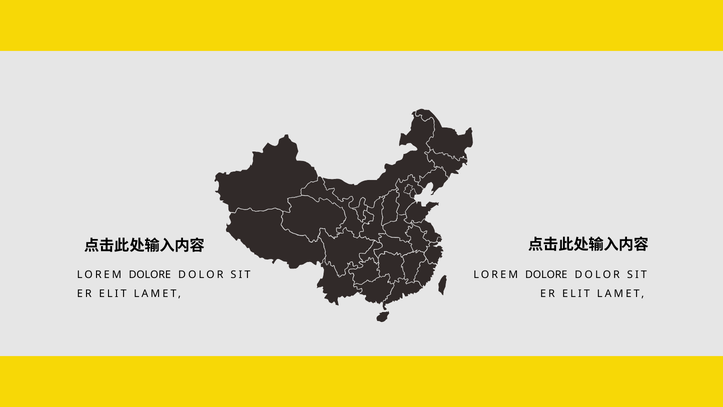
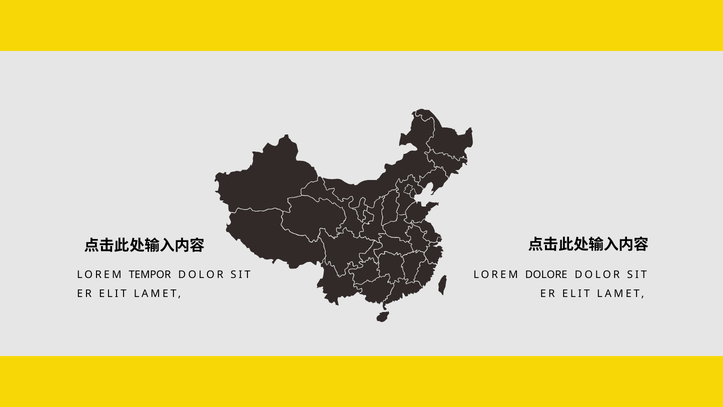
DOLORE at (150, 274): DOLORE -> TEMPOR
